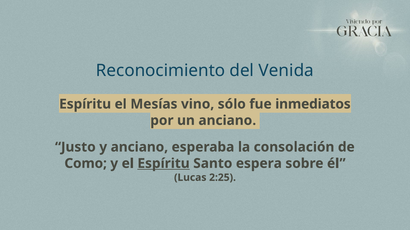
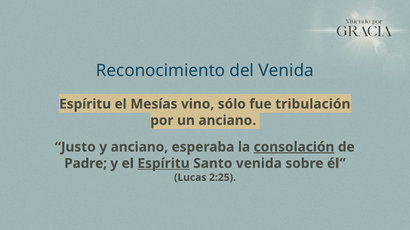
inmediatos: inmediatos -> tribulación
consolación underline: none -> present
Como: Como -> Padre
Santo espera: espera -> venida
